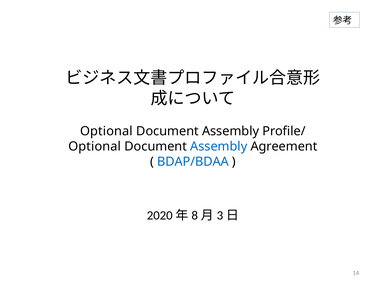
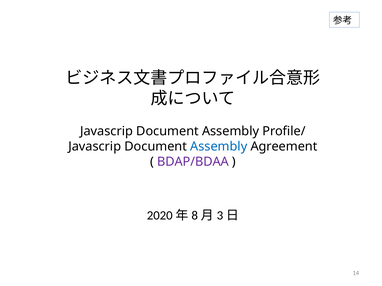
Optional at (106, 131): Optional -> Javascrip
Optional at (95, 147): Optional -> Javascrip
BDAP/BDAA colour: blue -> purple
